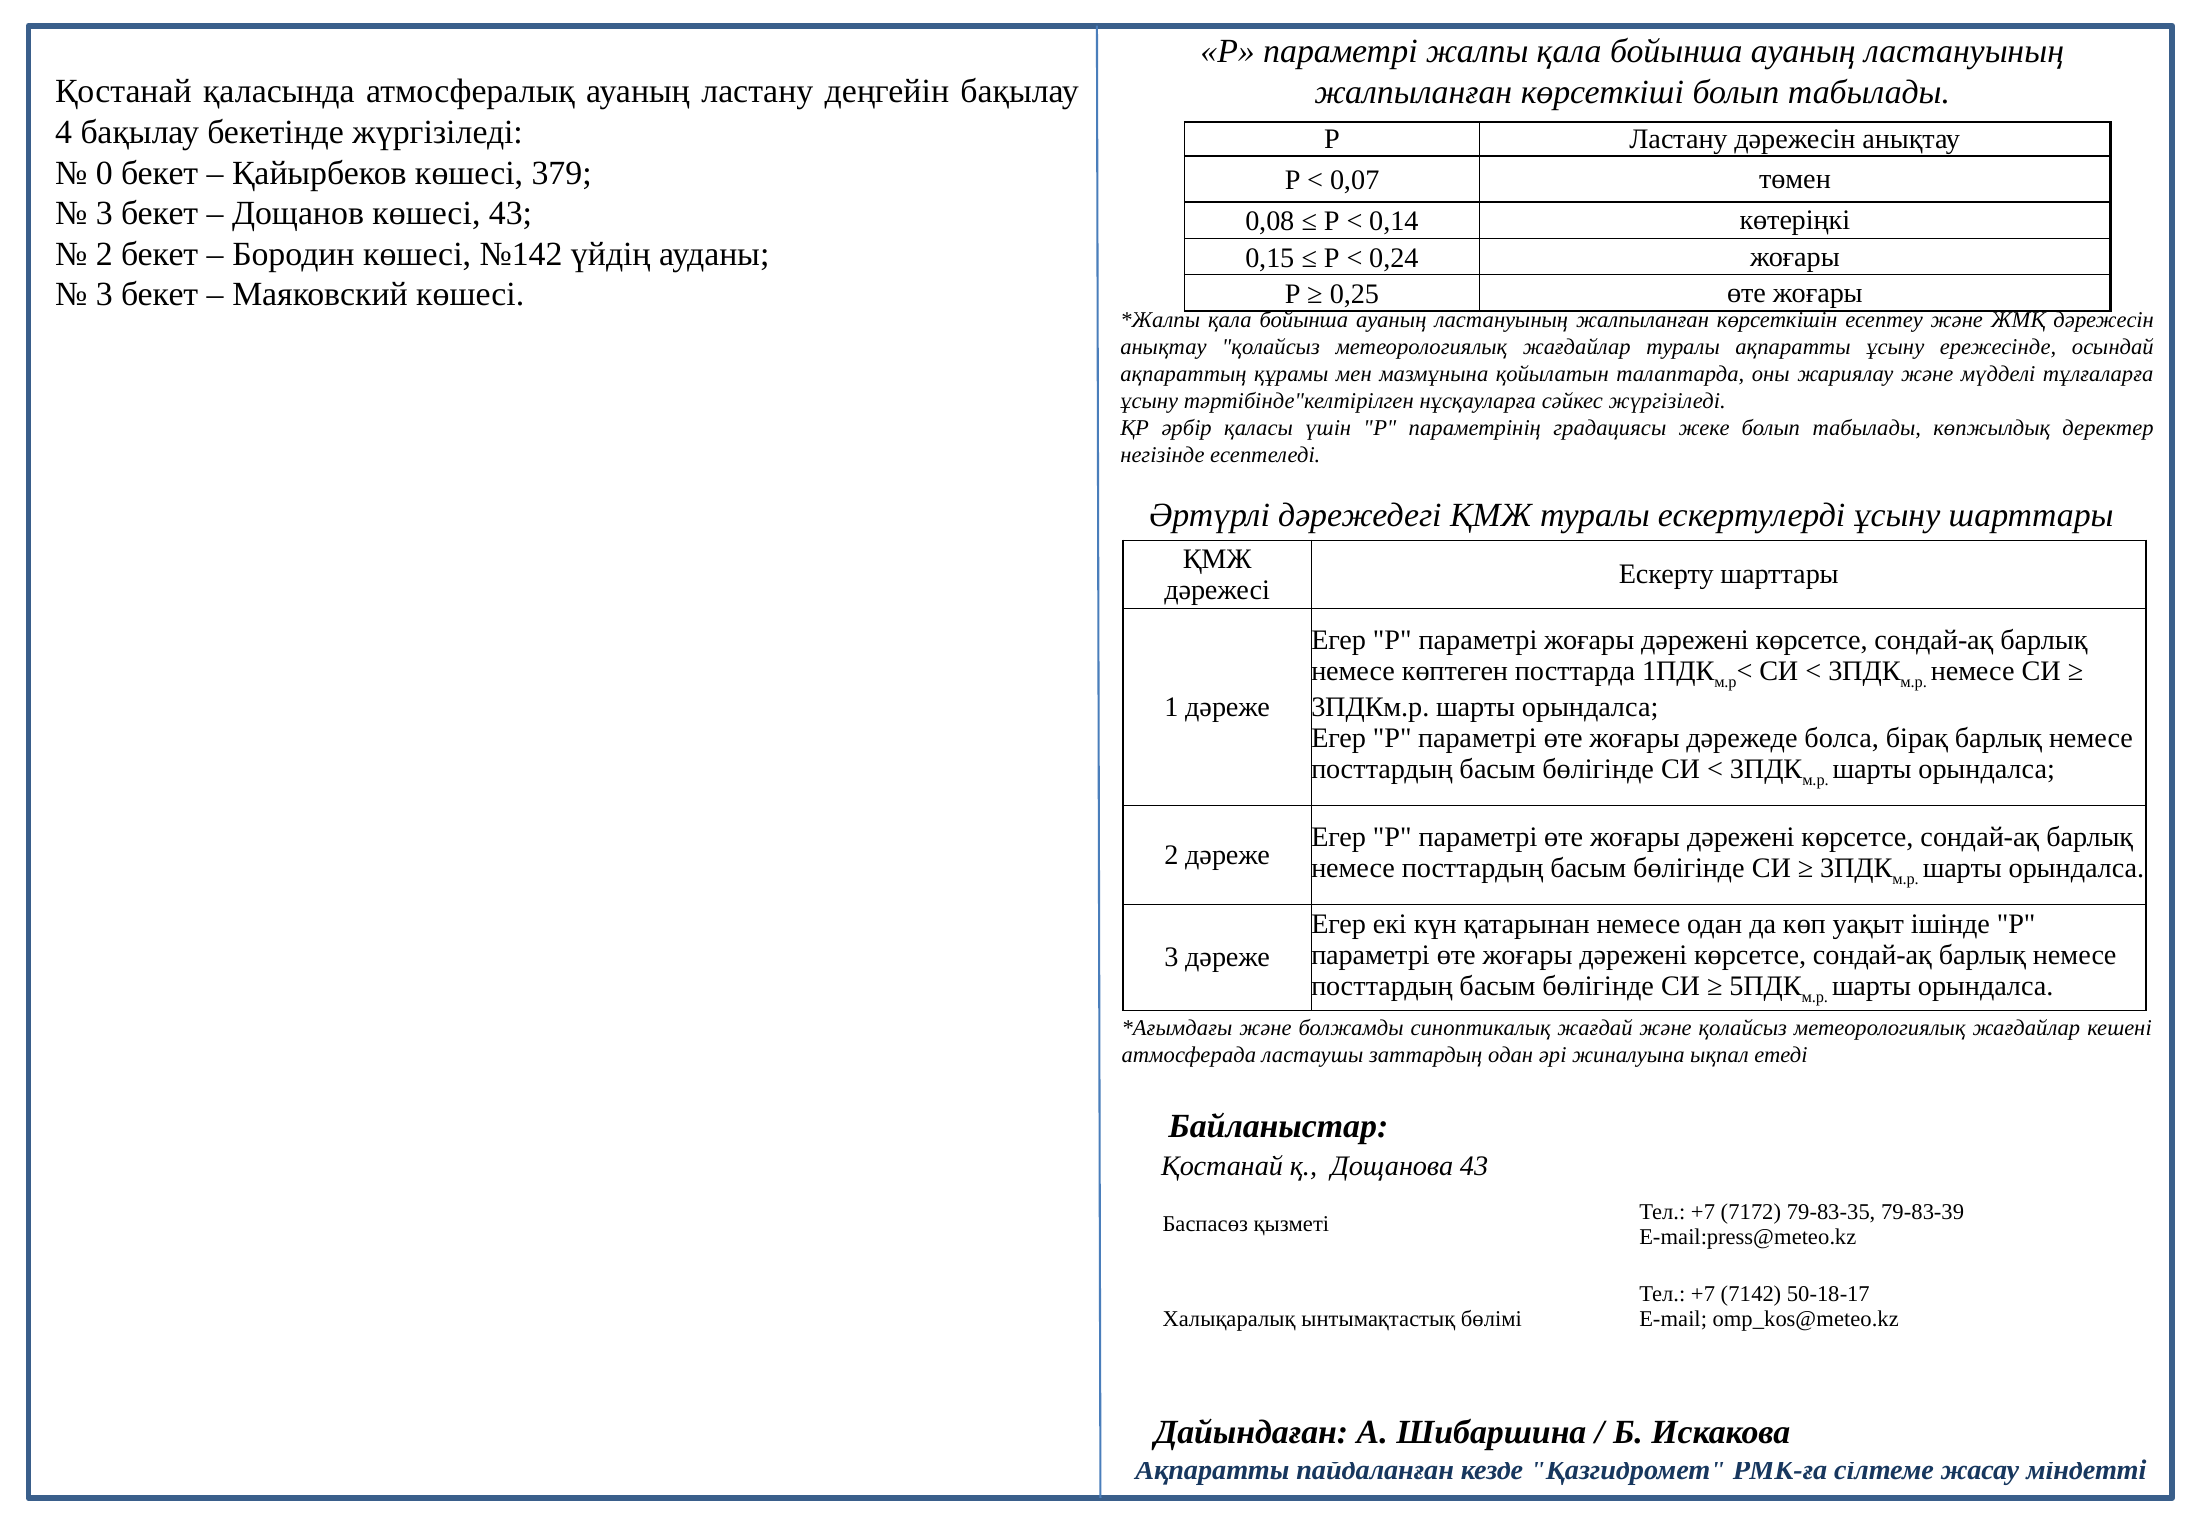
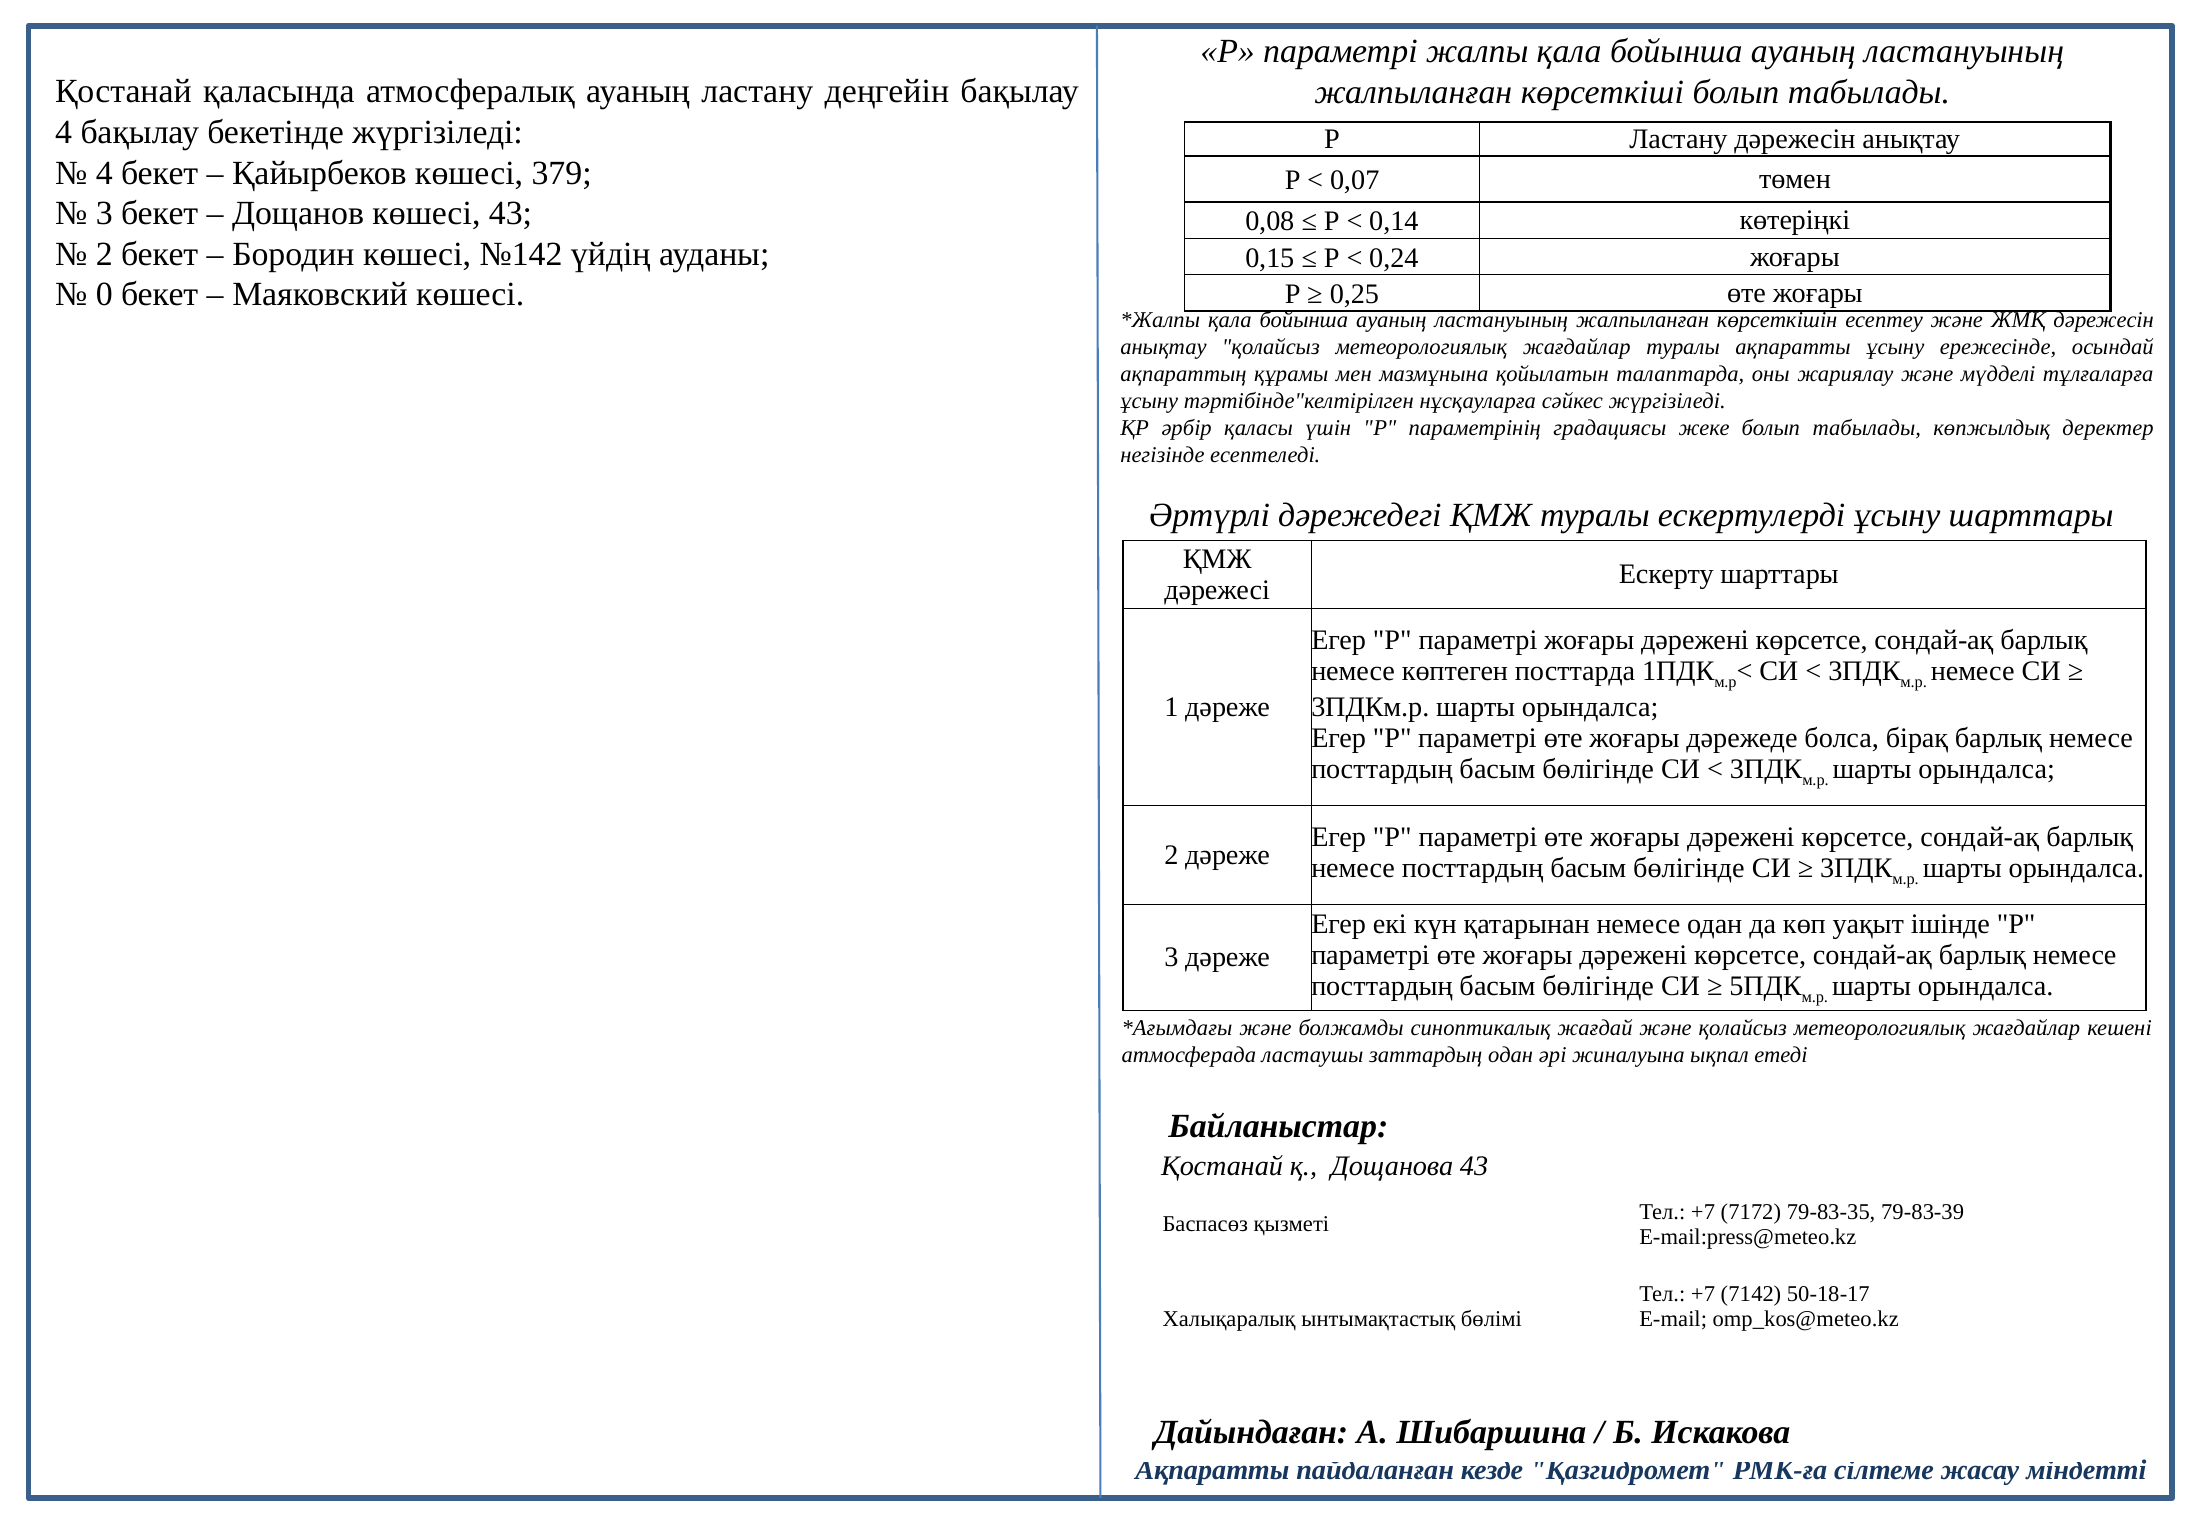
0 at (104, 173): 0 -> 4
3 at (104, 295): 3 -> 0
